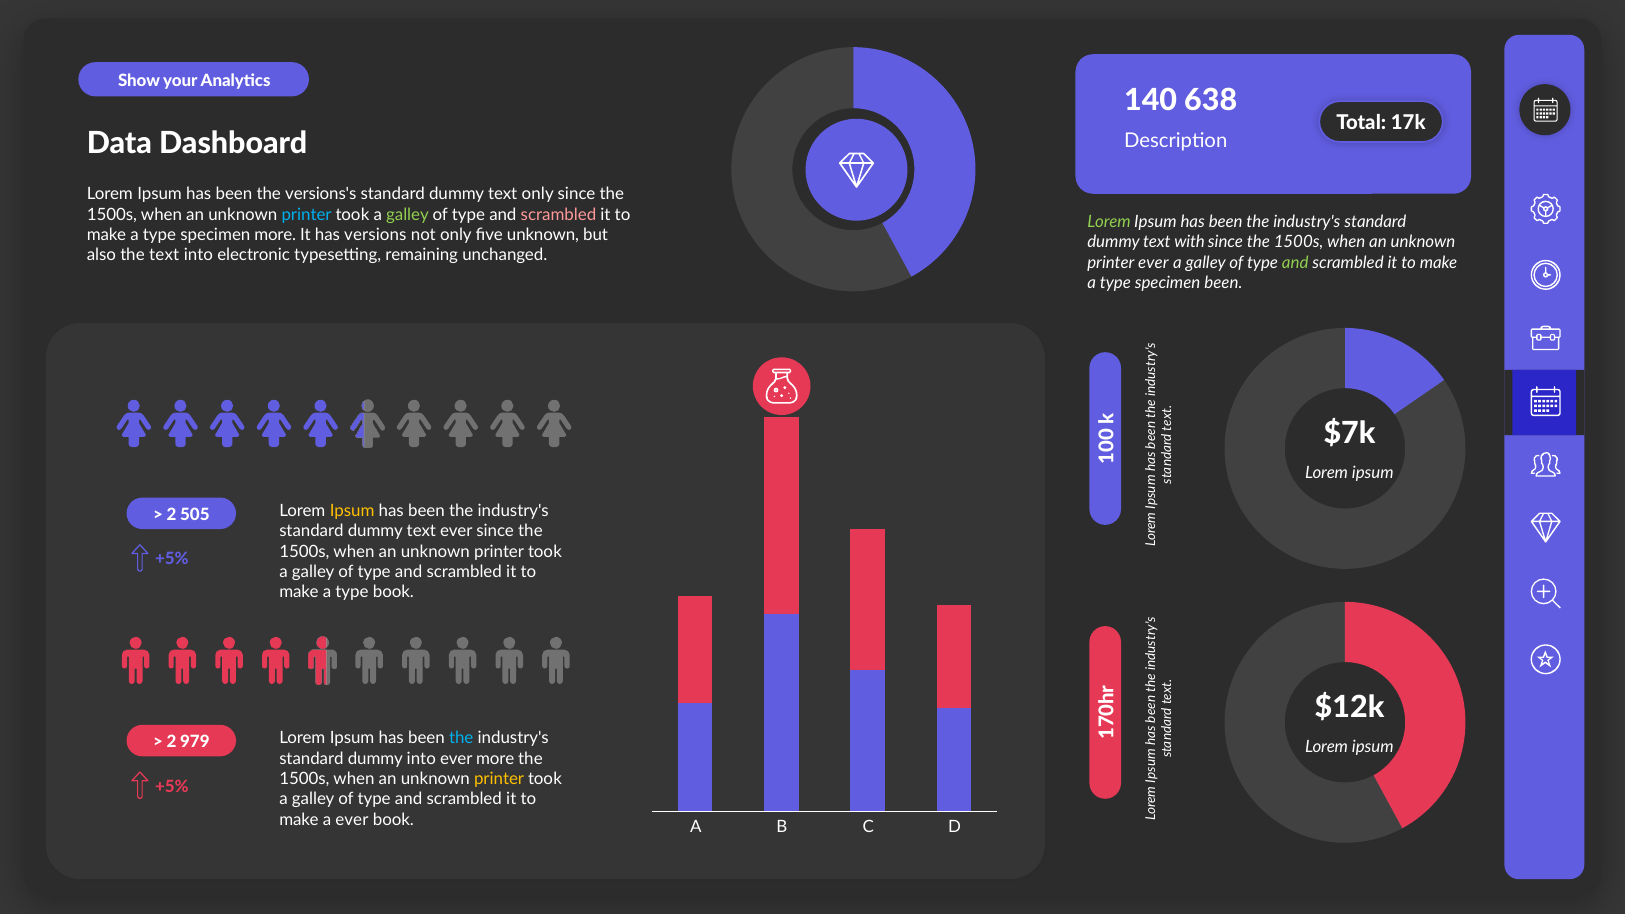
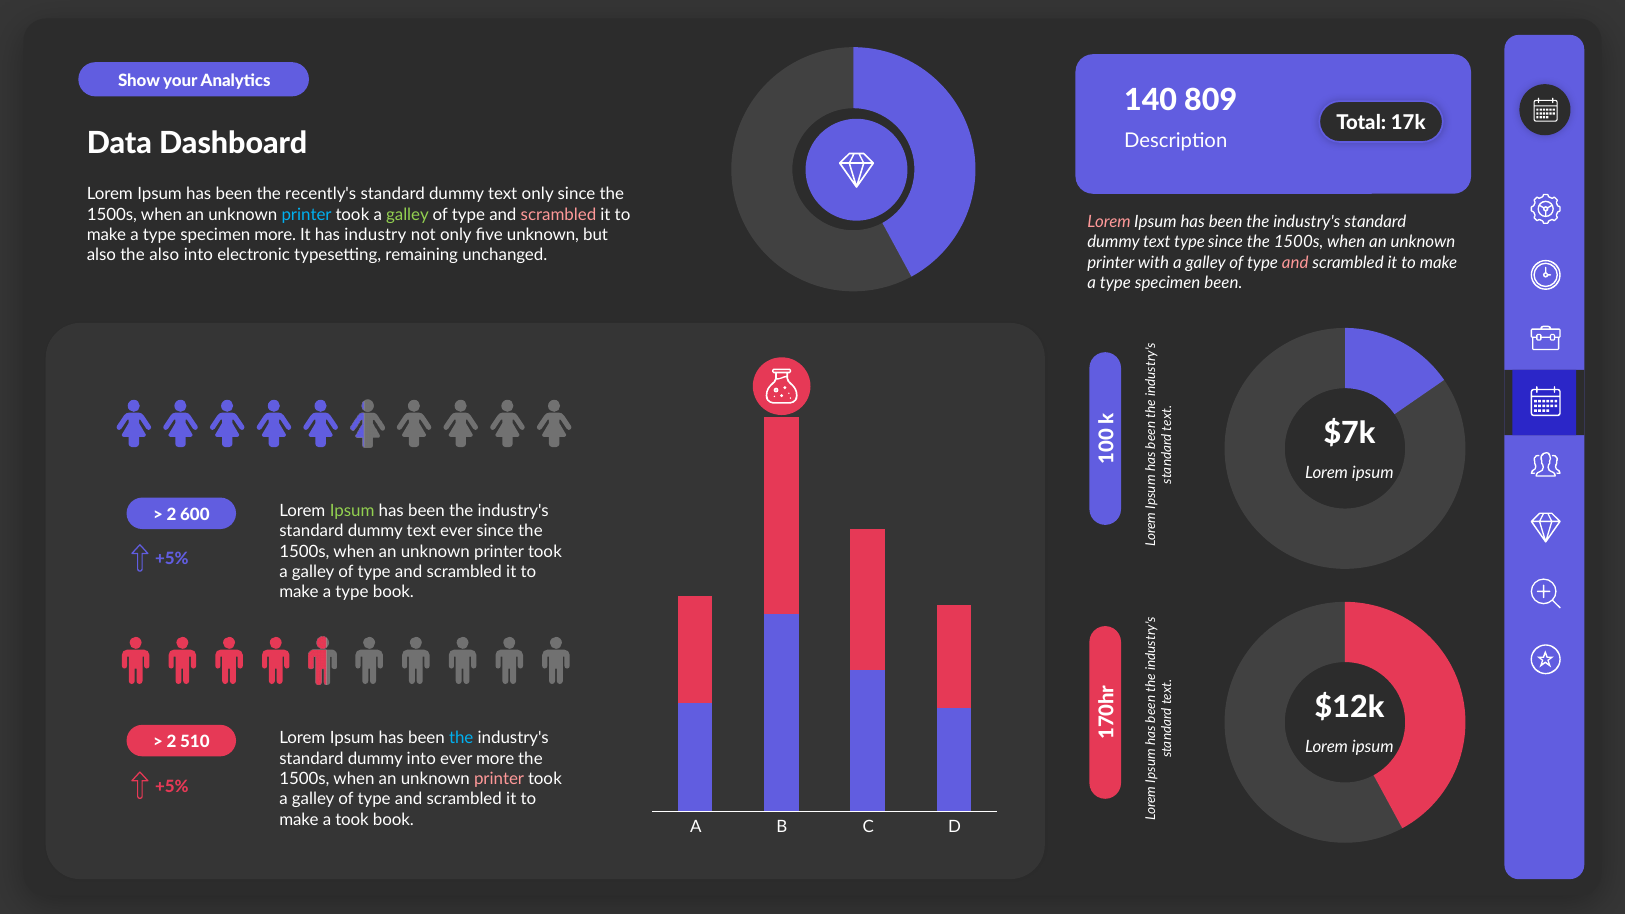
638: 638 -> 809
versions's: versions's -> recently's
Lorem at (1109, 222) colour: light green -> pink
versions: versions -> industry
text with: with -> type
the text: text -> also
printer ever: ever -> with
and at (1295, 263) colour: light green -> pink
Ipsum at (352, 511) colour: yellow -> light green
505: 505 -> 600
979: 979 -> 510
printer at (499, 779) colour: yellow -> pink
a ever: ever -> took
